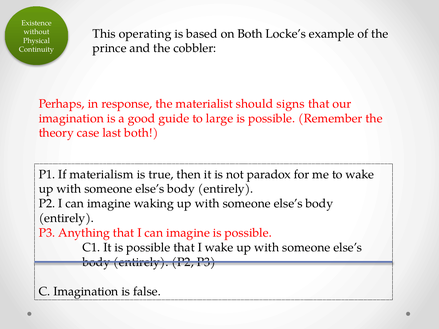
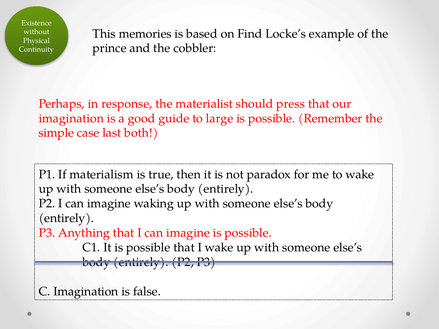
operating: operating -> memories
on Both: Both -> Find
signs: signs -> press
theory: theory -> simple
